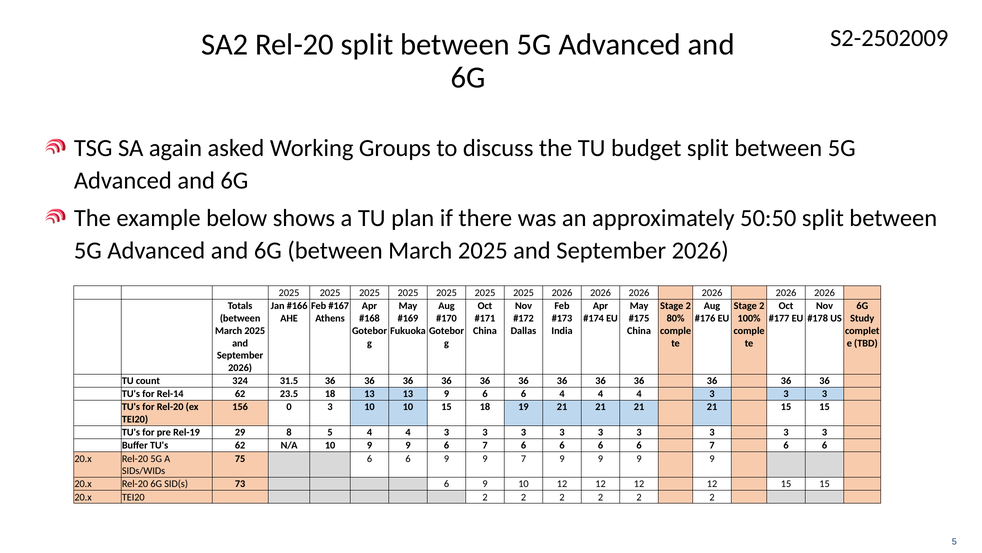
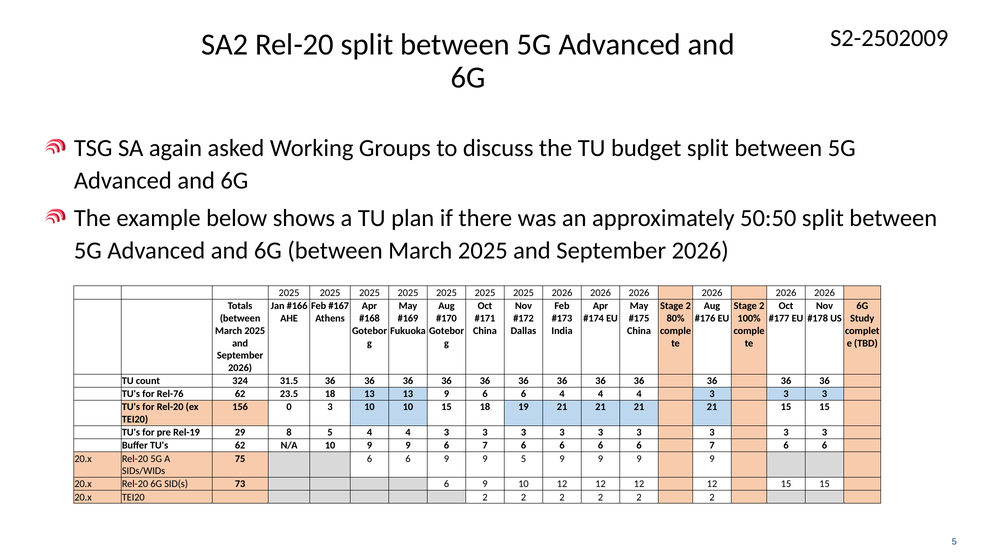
Rel-14: Rel-14 -> Rel-76
9 7: 7 -> 5
